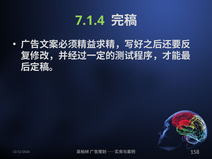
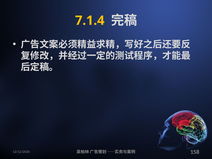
7.1.4 colour: light green -> yellow
